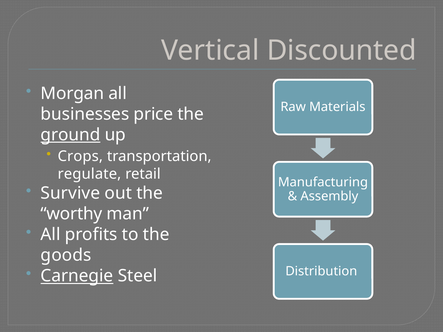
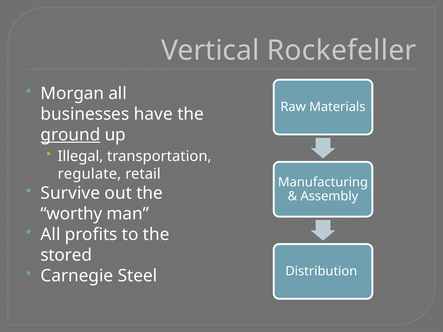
Discounted: Discounted -> Rockefeller
price: price -> have
Crops: Crops -> Illegal
goods: goods -> stored
Carnegie underline: present -> none
